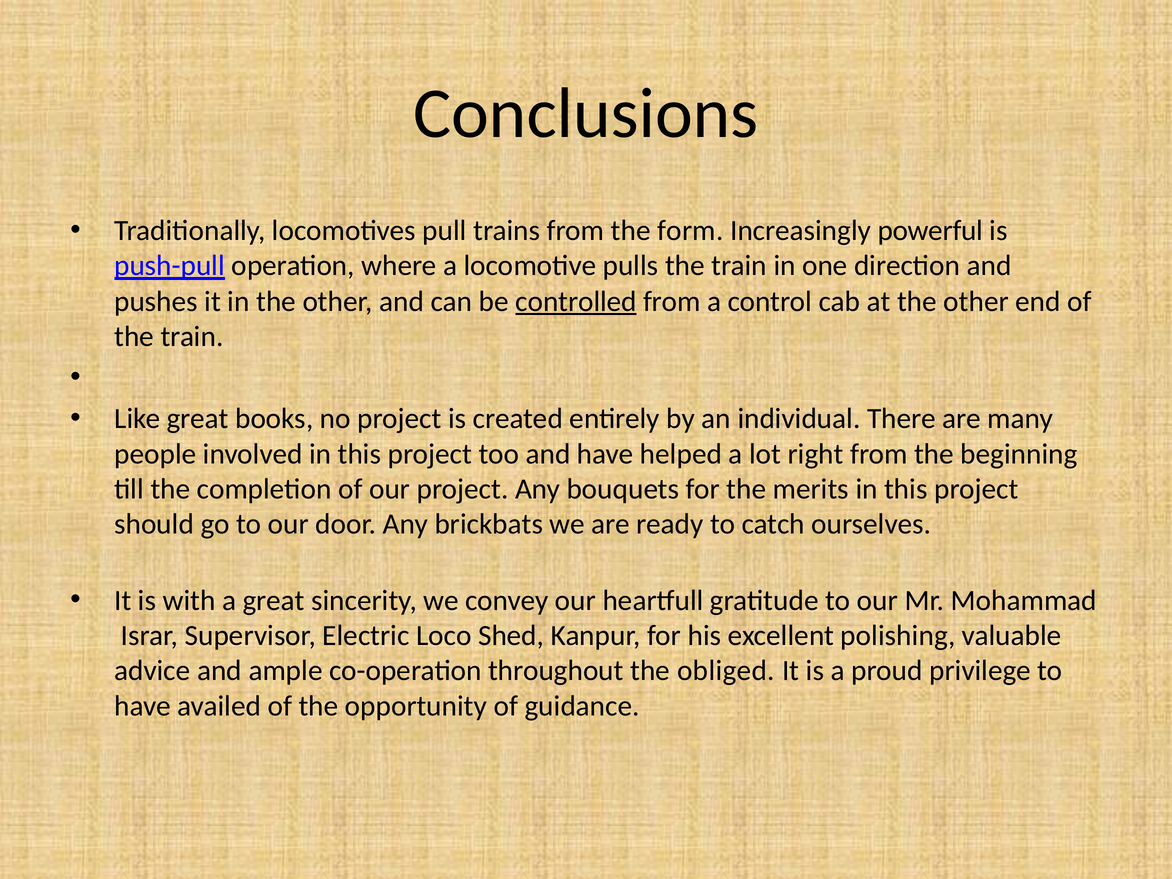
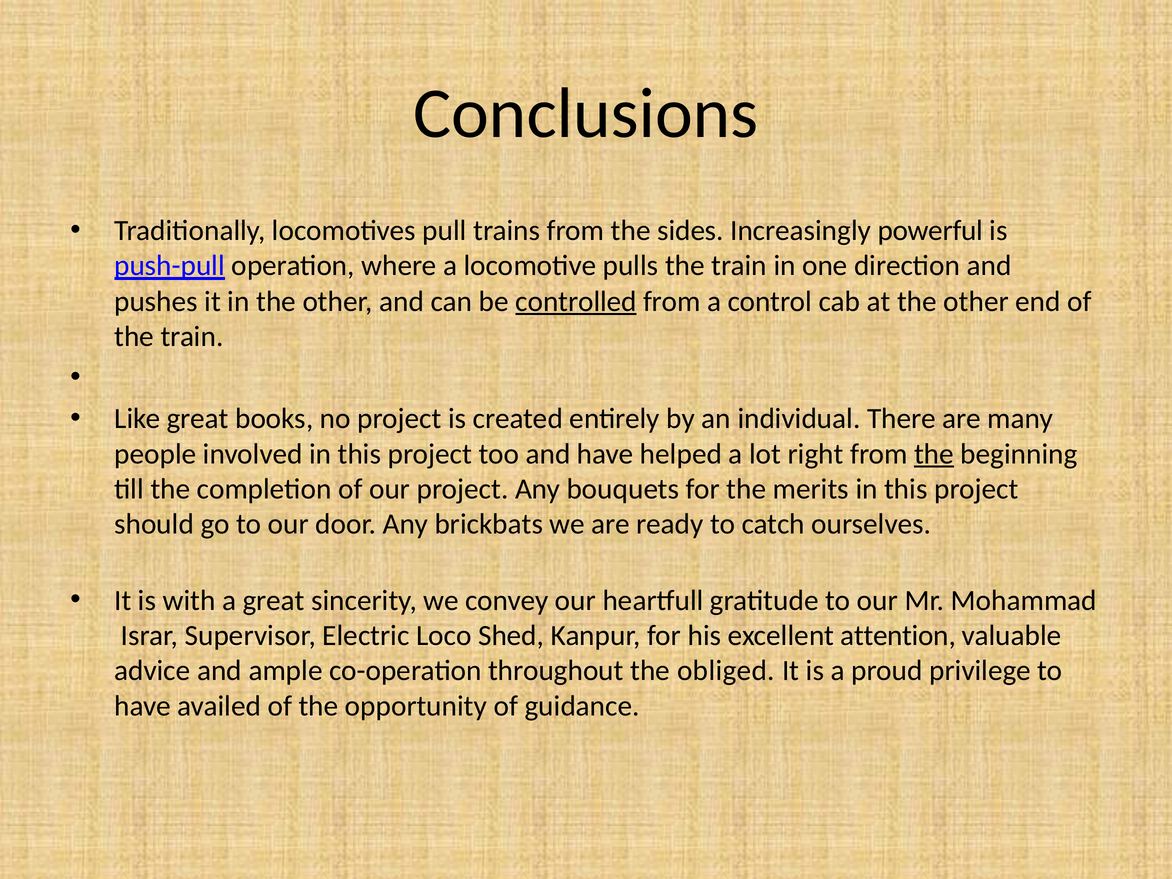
form: form -> sides
the at (934, 454) underline: none -> present
polishing: polishing -> attention
